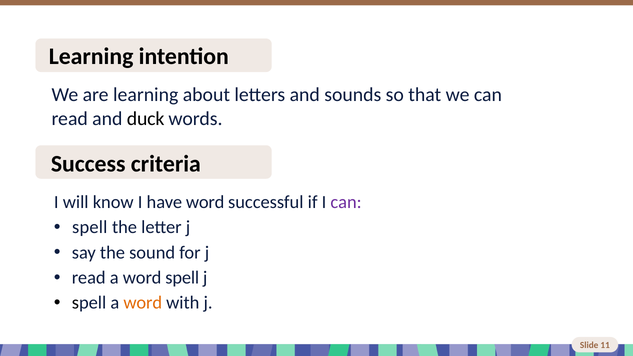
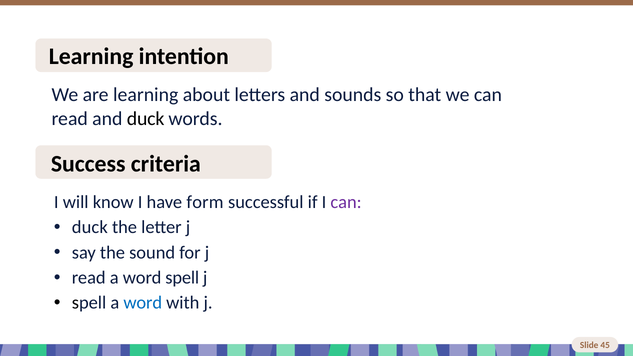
have word: word -> form
spell at (90, 227): spell -> duck
word at (143, 303) colour: orange -> blue
11: 11 -> 45
